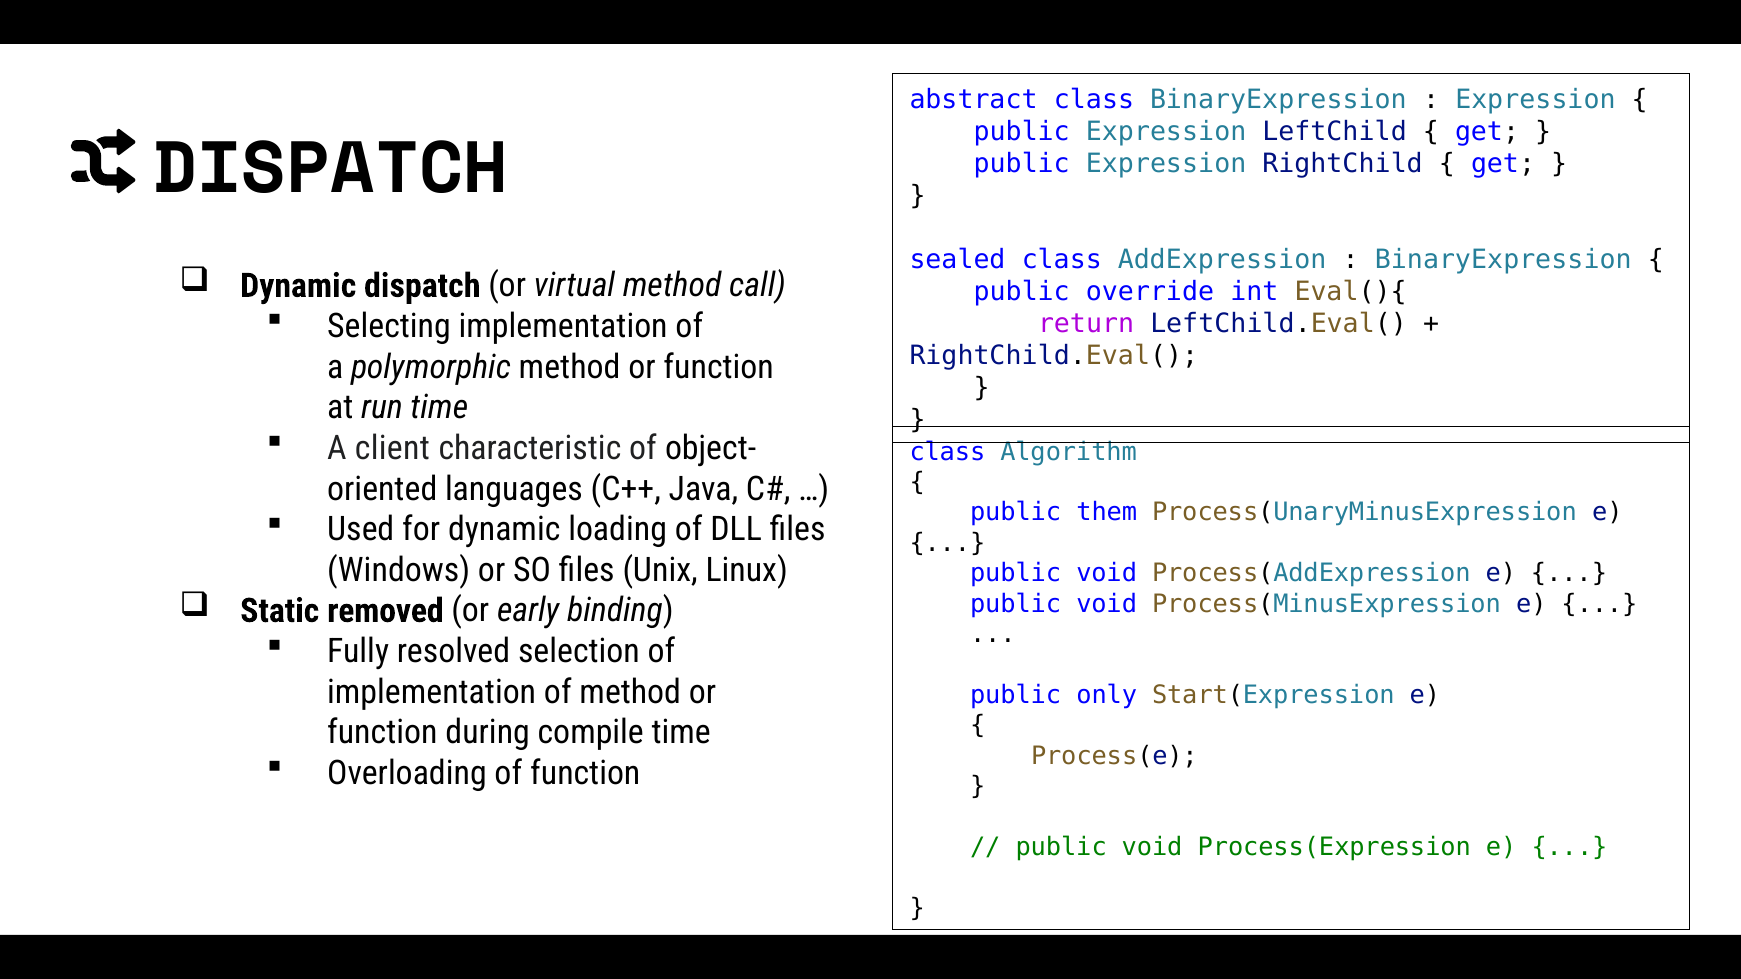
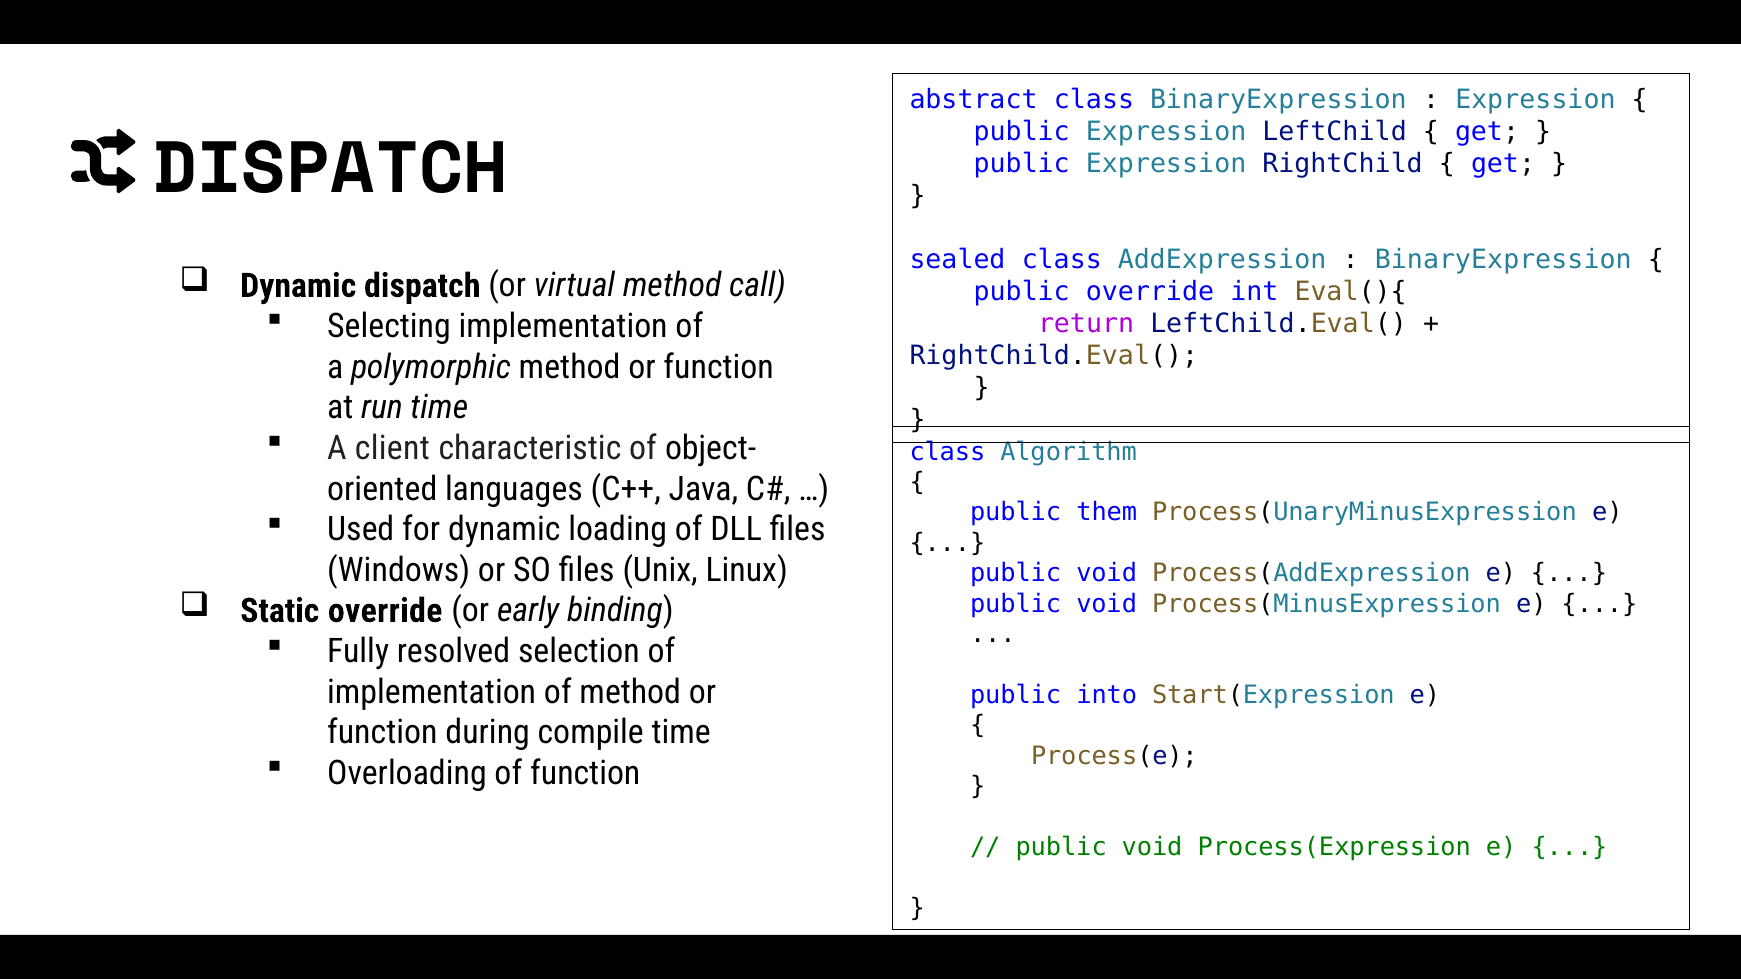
Static removed: removed -> override
only: only -> into
